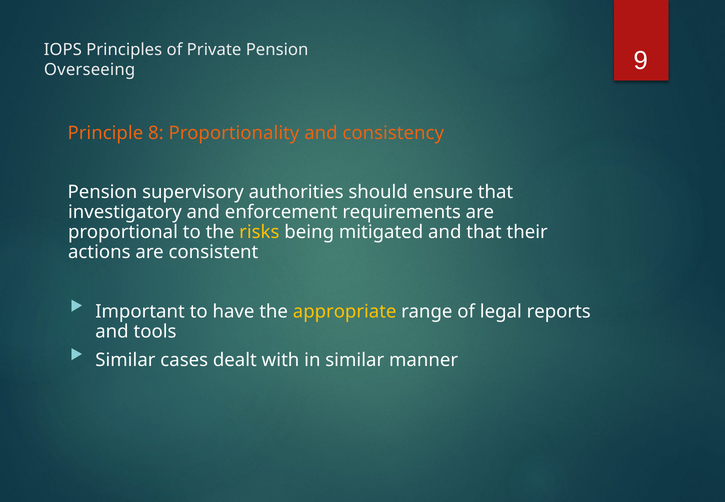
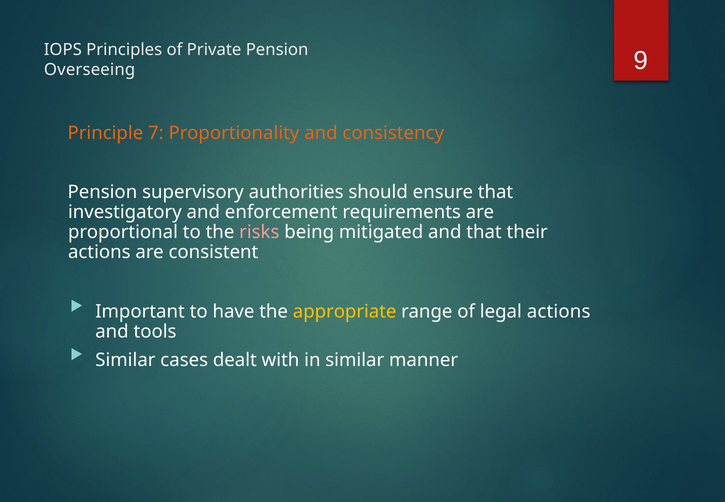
8: 8 -> 7
risks colour: yellow -> pink
legal reports: reports -> actions
